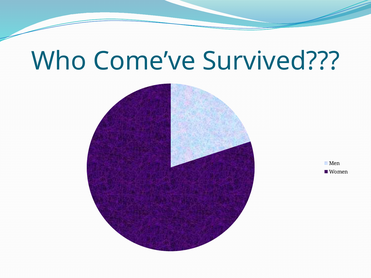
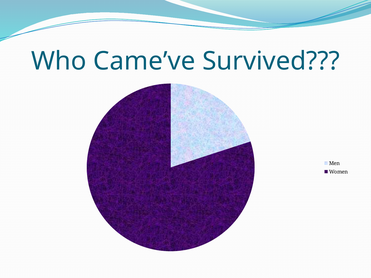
Come’ve: Come’ve -> Came’ve
